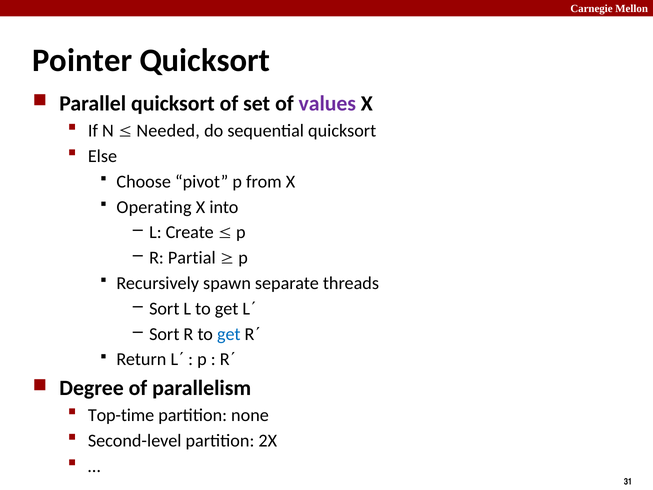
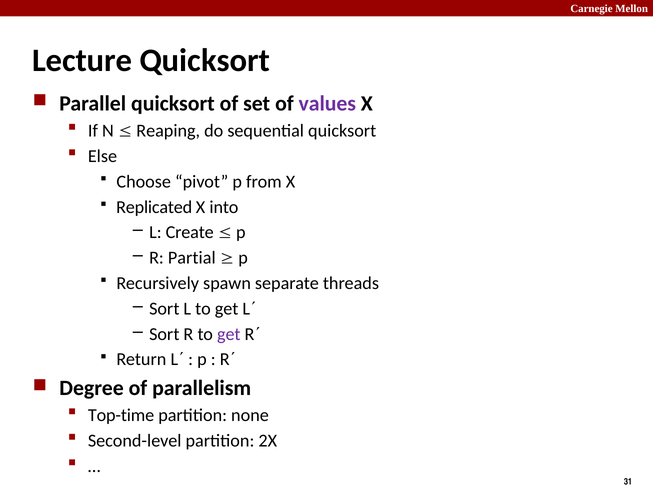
Pointer: Pointer -> Lecture
Needed: Needed -> Reaping
Operating: Operating -> Replicated
get at (229, 334) colour: blue -> purple
